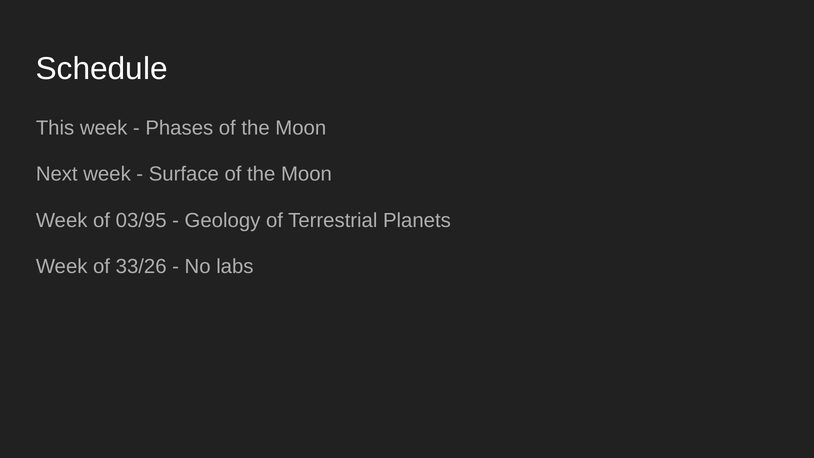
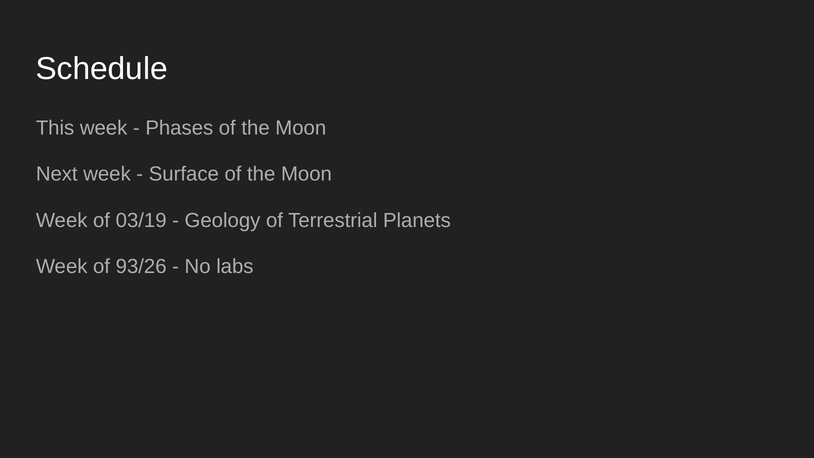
03/95: 03/95 -> 03/19
33/26: 33/26 -> 93/26
